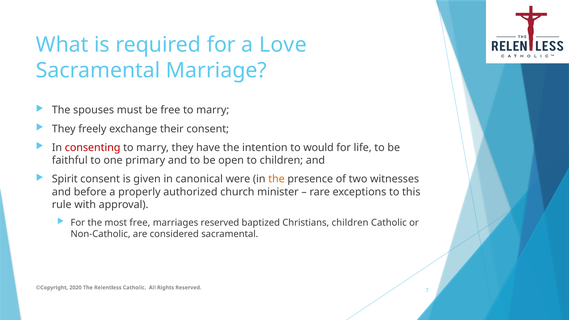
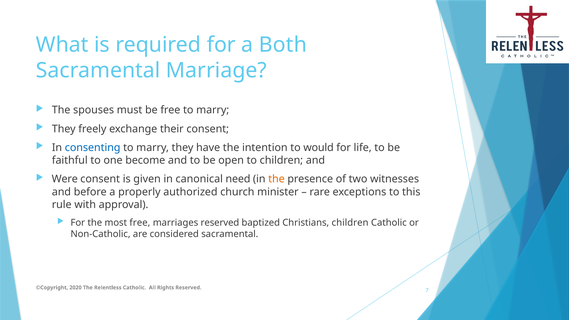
Love: Love -> Both
consenting colour: red -> blue
primary: primary -> become
Spirit: Spirit -> Were
were: were -> need
